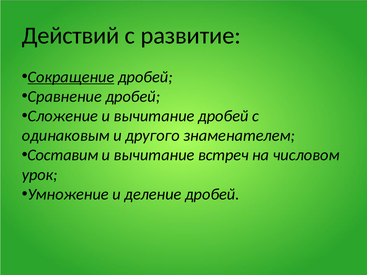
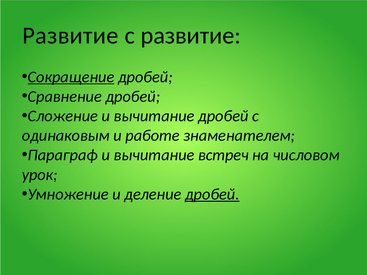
Действий at (71, 36): Действий -> Развитие
другого: другого -> работе
Составим: Составим -> Параграф
дробей at (212, 194) underline: none -> present
